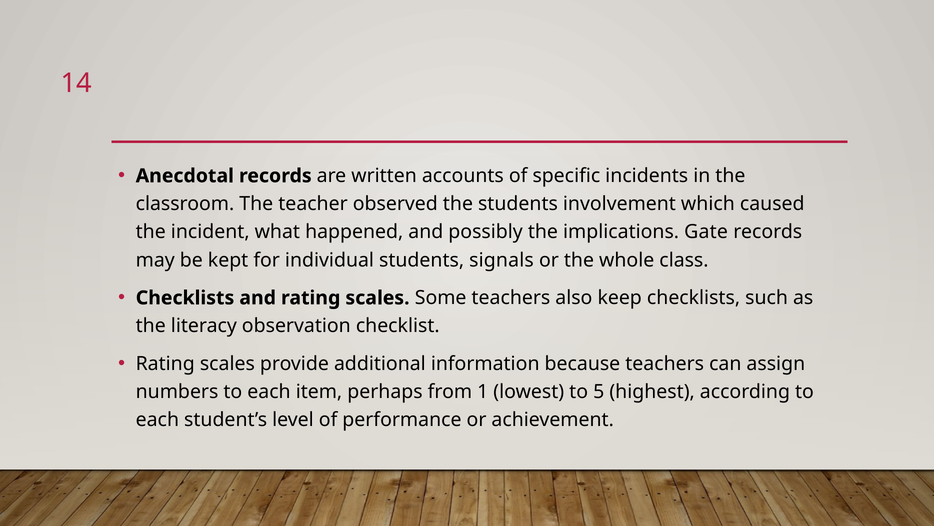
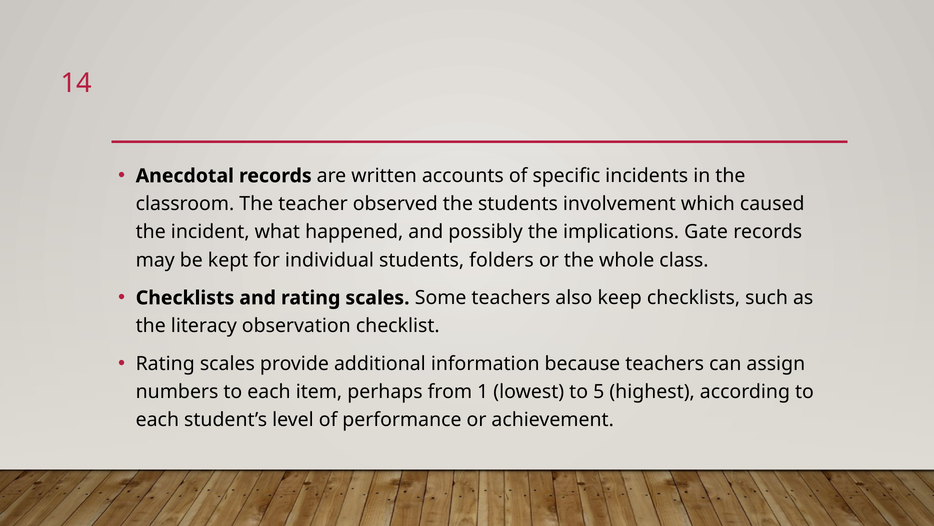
signals: signals -> folders
